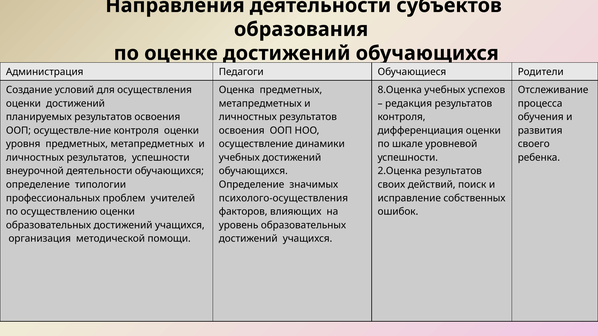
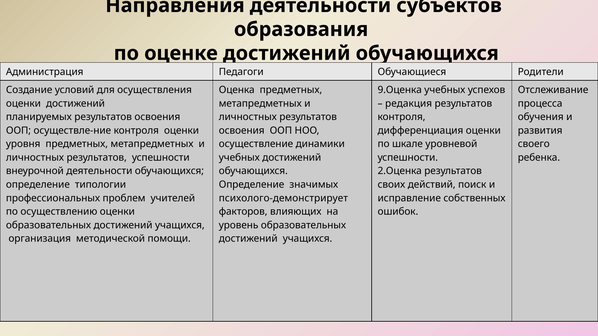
8.Оценка: 8.Оценка -> 9.Оценка
психолого-осуществления: психолого-осуществления -> психолого-демонстрирует
